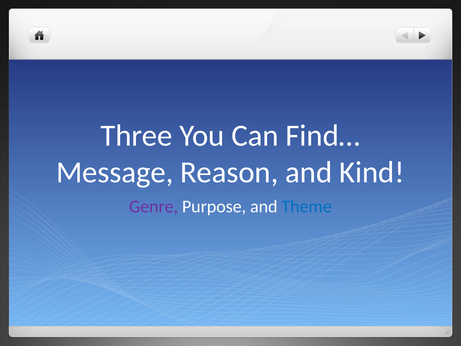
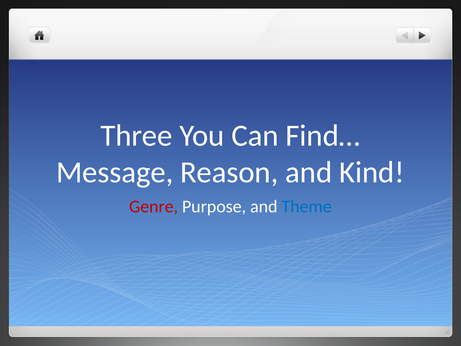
Genre colour: purple -> red
